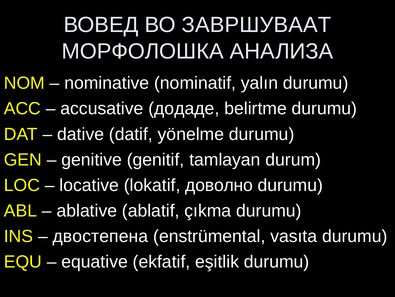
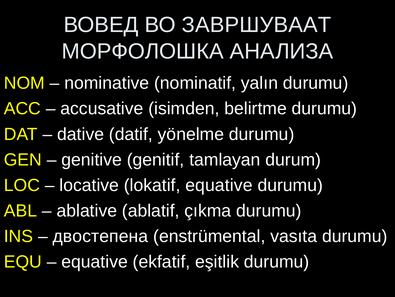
додаде: додаде -> isimden
lokatif доволно: доволно -> equative
